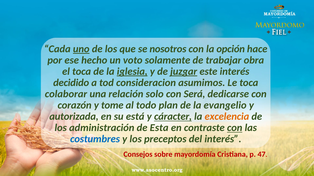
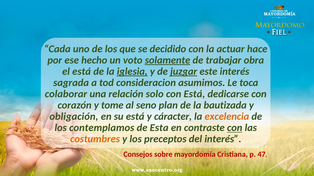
uno underline: present -> none
nosotros: nosotros -> decidido
opción: opción -> actuar
solamente underline: none -> present
el toca: toca -> está
decidido: decidido -> sagrada
con Será: Será -> Está
todo: todo -> seno
evangelio: evangelio -> bautizada
autorizada: autorizada -> obligación
cáracter underline: present -> none
administración: administración -> contemplamos
costumbres colour: blue -> orange
